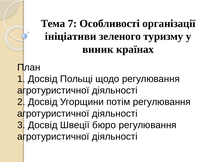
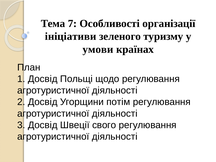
виник: виник -> умови
бюро: бюро -> свого
